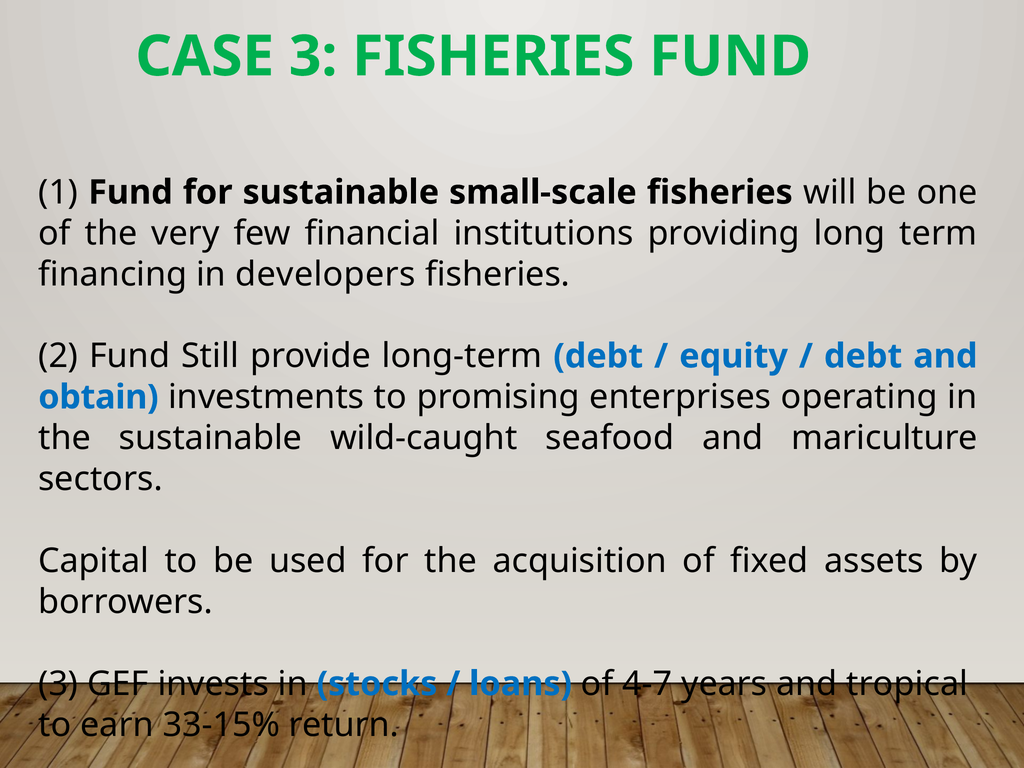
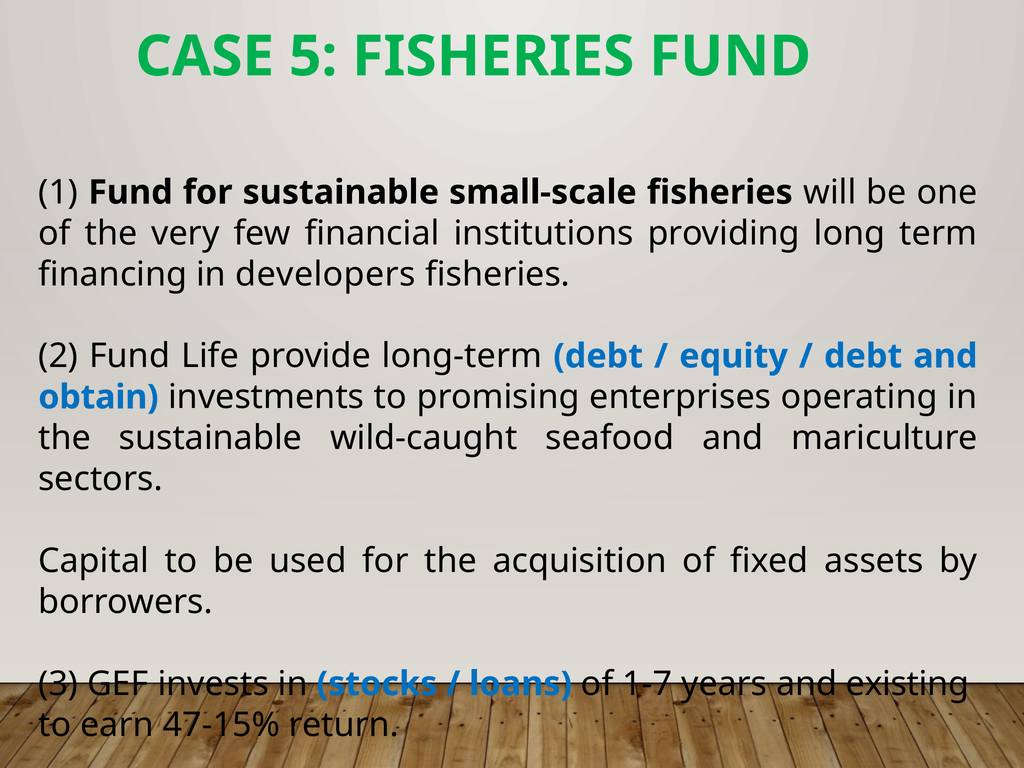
CASE 3: 3 -> 5
Still: Still -> Life
4-7: 4-7 -> 1-7
tropical: tropical -> existing
33-15%: 33-15% -> 47-15%
